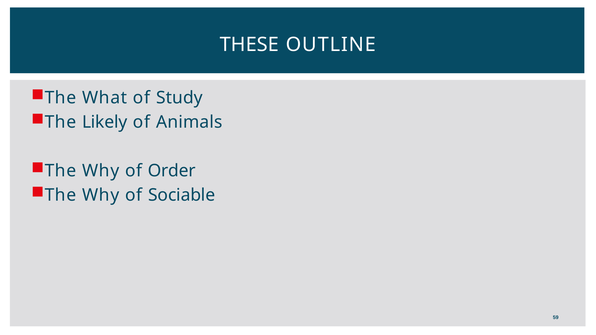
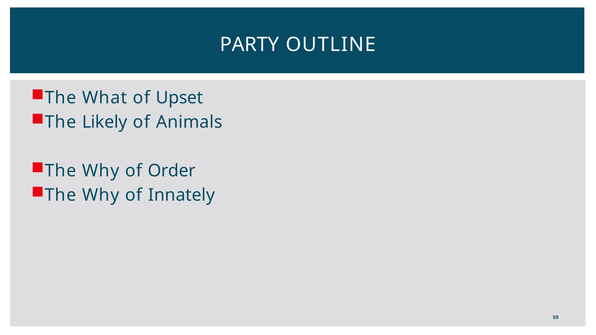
THESE: THESE -> PARTY
Study: Study -> Upset
Sociable: Sociable -> Innately
